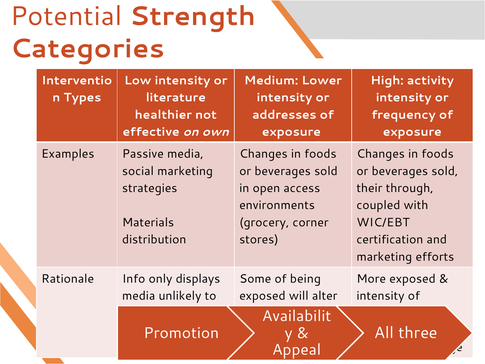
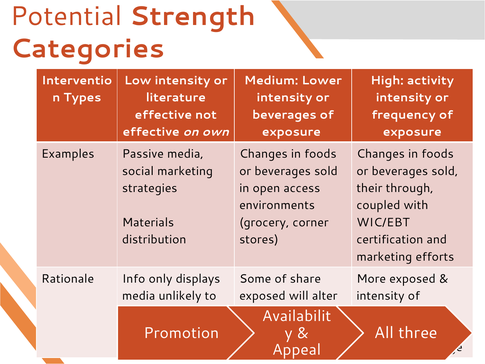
healthier at (163, 115): healthier -> effective
addresses at (284, 115): addresses -> beverages
being: being -> share
